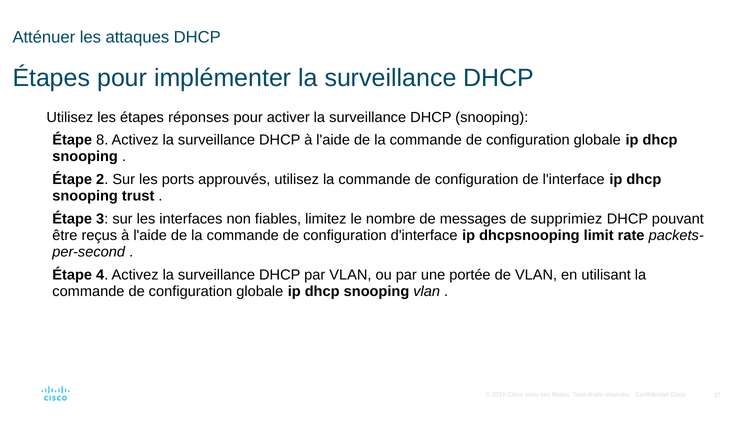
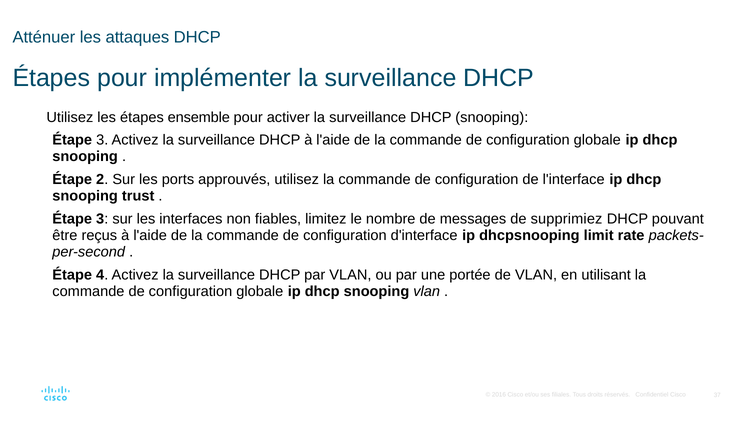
réponses: réponses -> ensemble
8 at (102, 140): 8 -> 3
